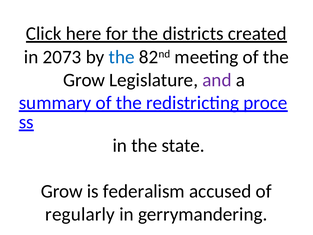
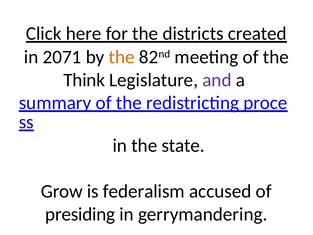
2073: 2073 -> 2071
the at (122, 57) colour: blue -> orange
Grow at (84, 80): Grow -> Think
regularly: regularly -> presiding
